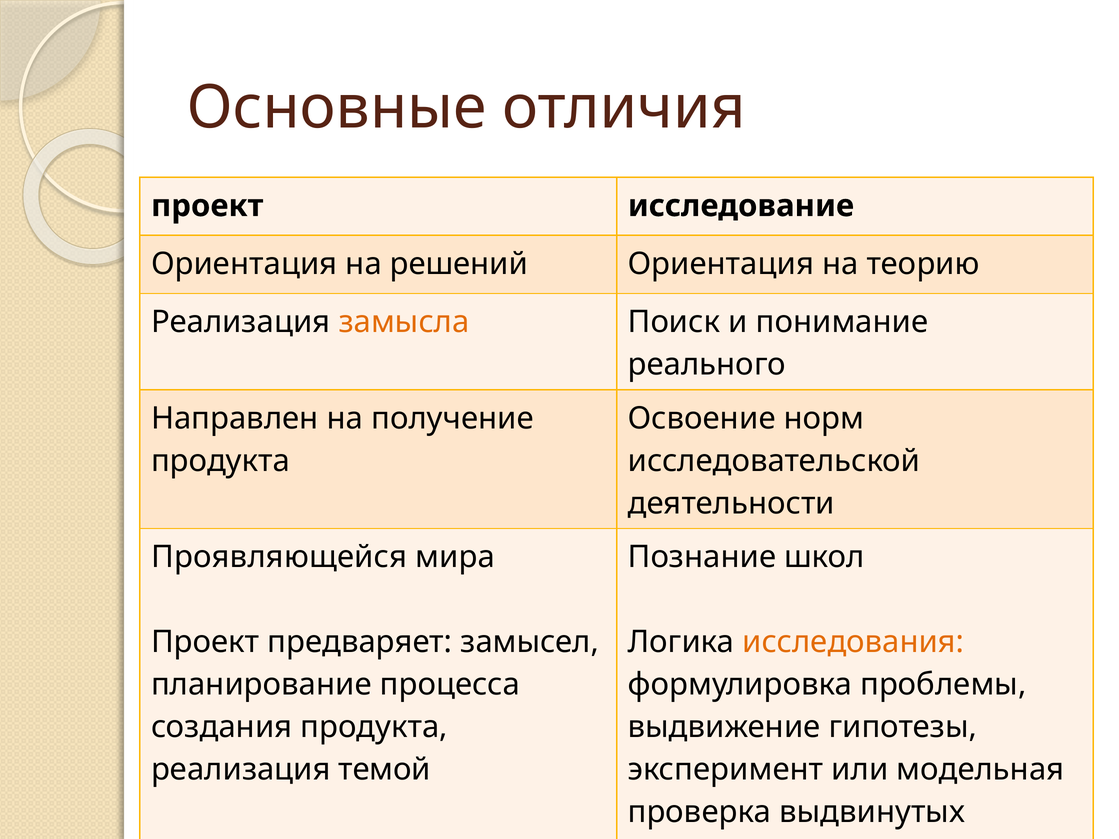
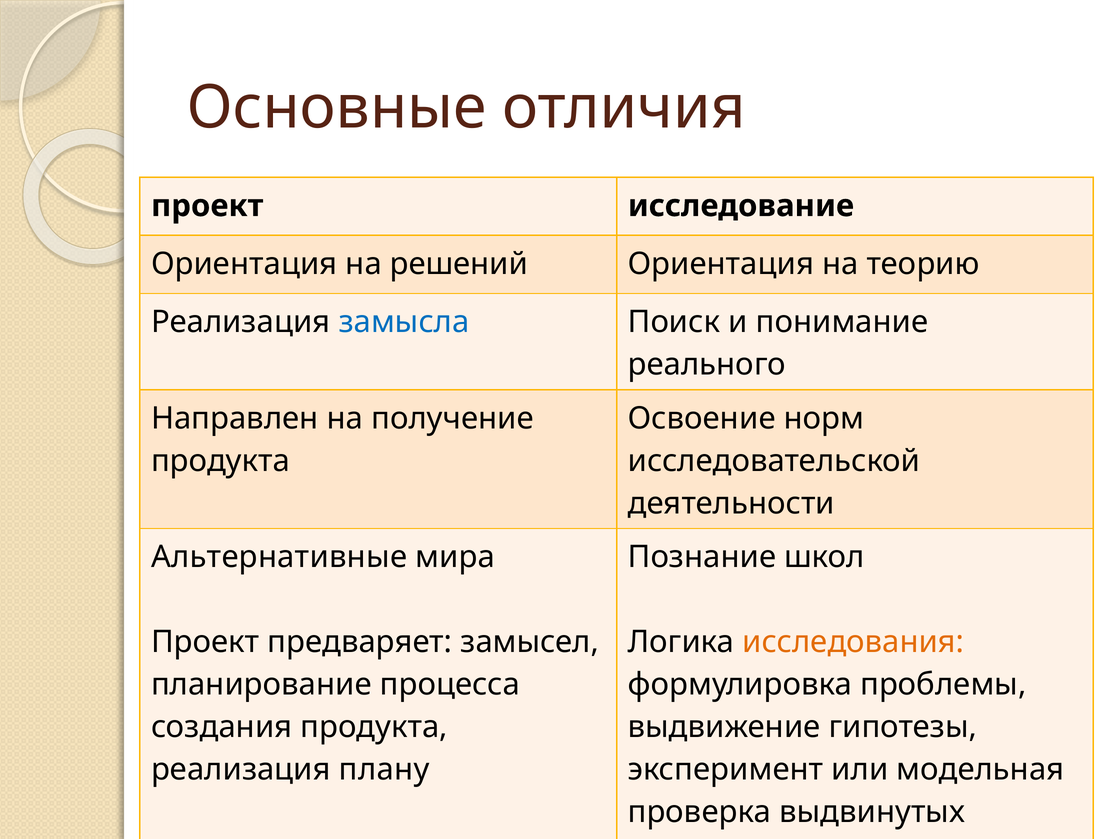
замысла colour: orange -> blue
Проявляющейся: Проявляющейся -> Альтернативные
темой: темой -> плану
